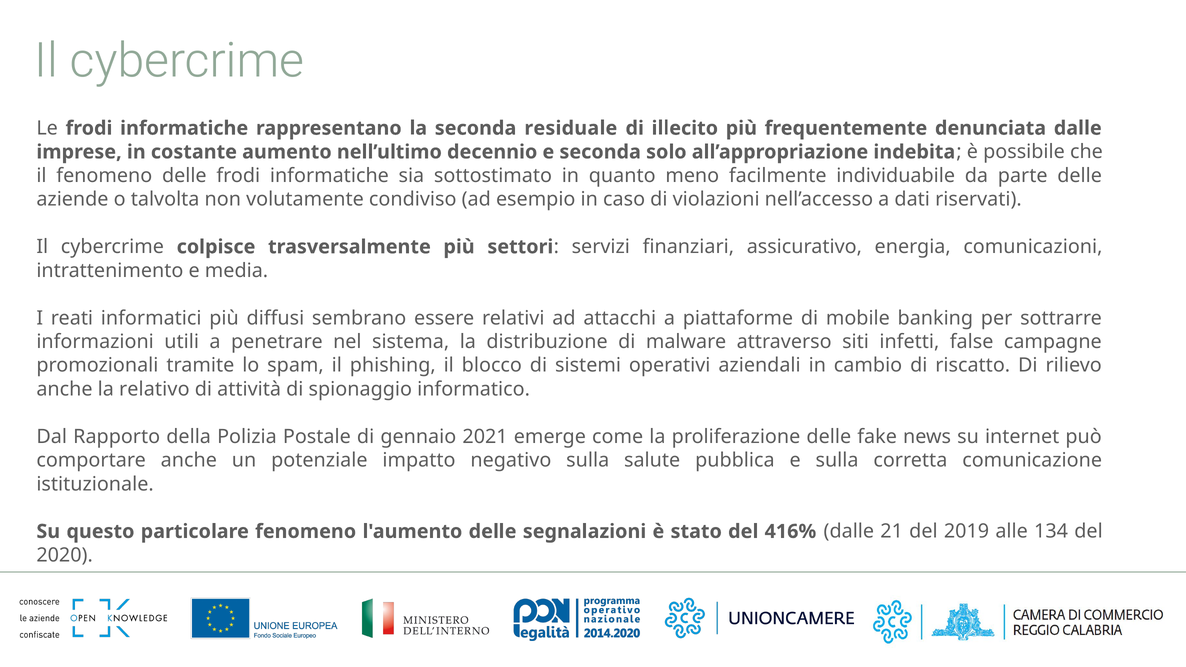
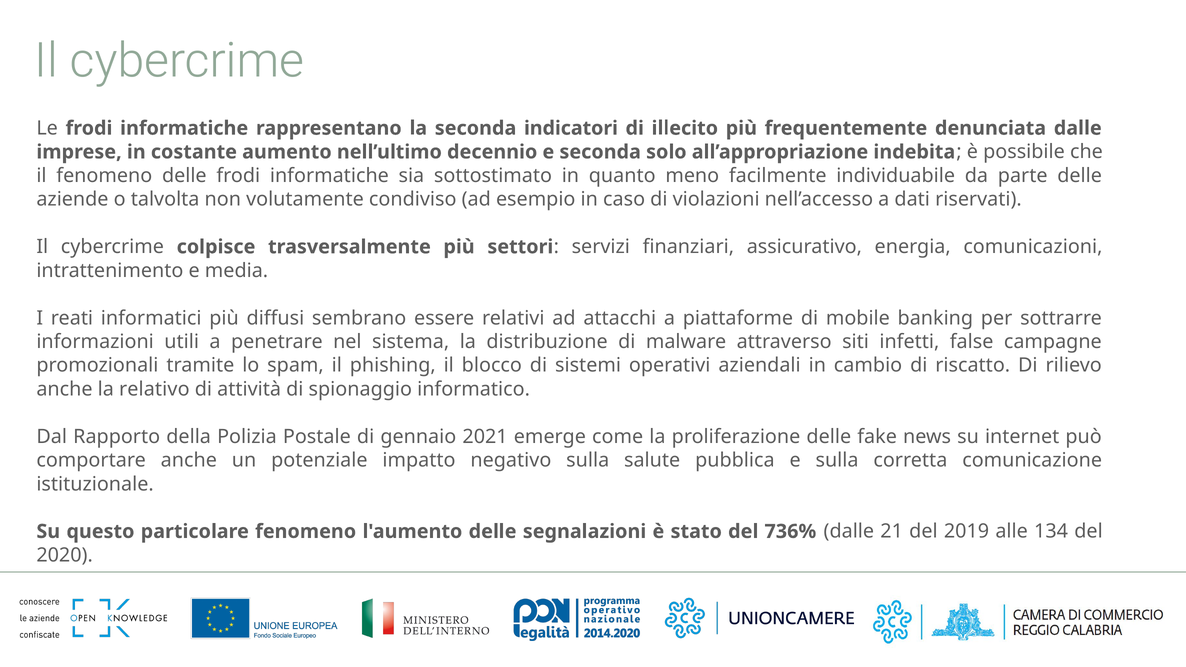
residuale: residuale -> indicatori
416%: 416% -> 736%
